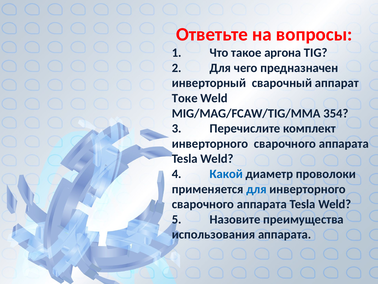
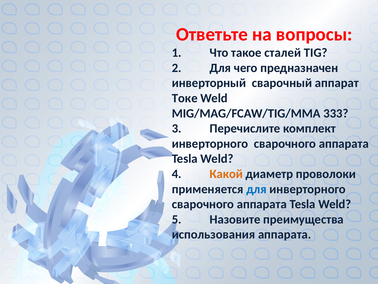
аргона: аргона -> сталей
354: 354 -> 333
Какой colour: blue -> orange
